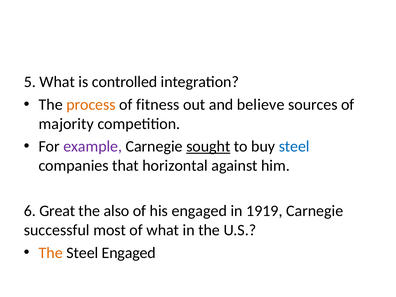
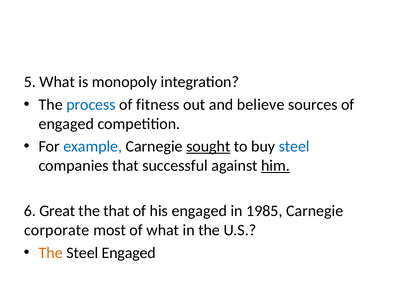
controlled: controlled -> monopoly
process colour: orange -> blue
majority at (66, 124): majority -> engaged
example colour: purple -> blue
horizontal: horizontal -> successful
him underline: none -> present
the also: also -> that
1919: 1919 -> 1985
successful: successful -> corporate
